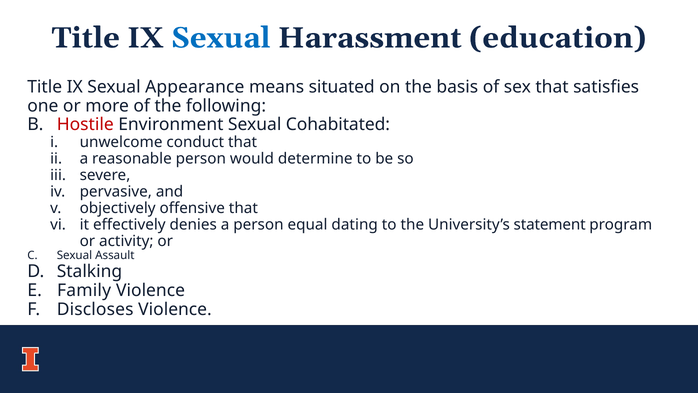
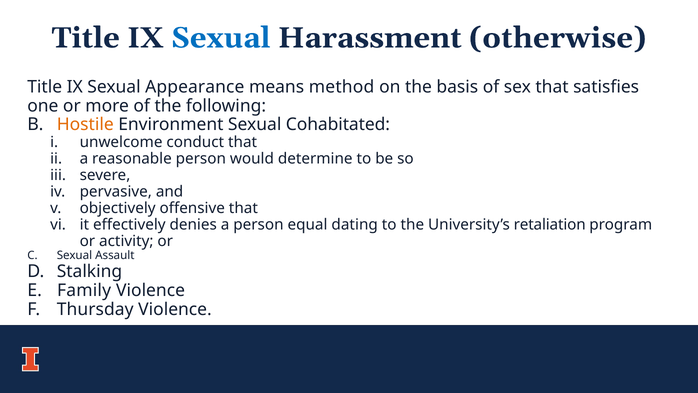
education: education -> otherwise
situated: situated -> method
Hostile colour: red -> orange
statement: statement -> retaliation
Discloses: Discloses -> Thursday
